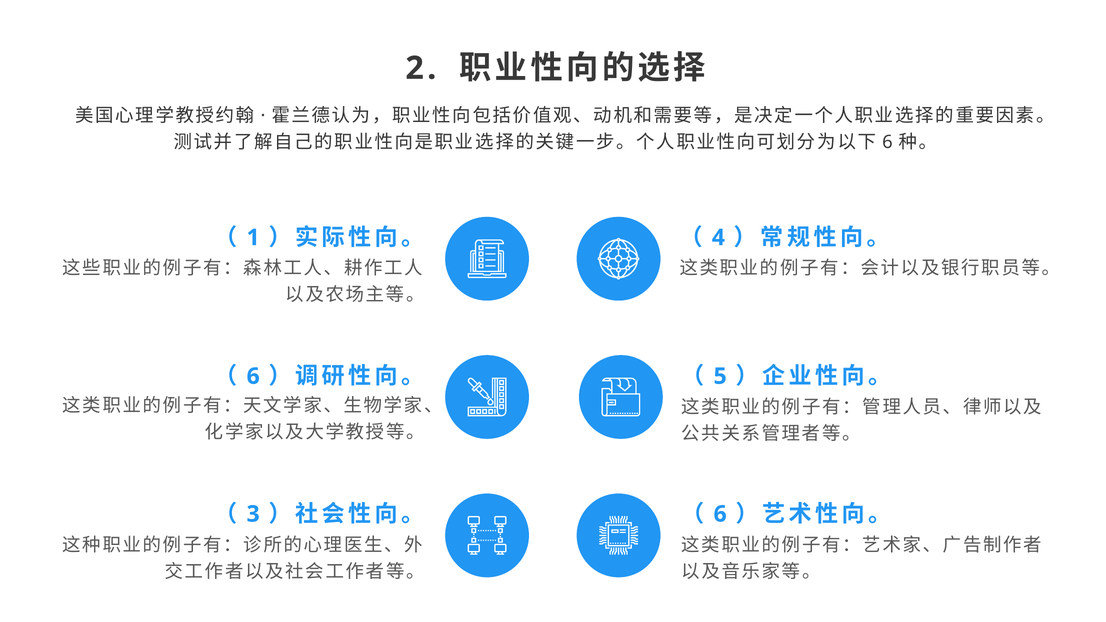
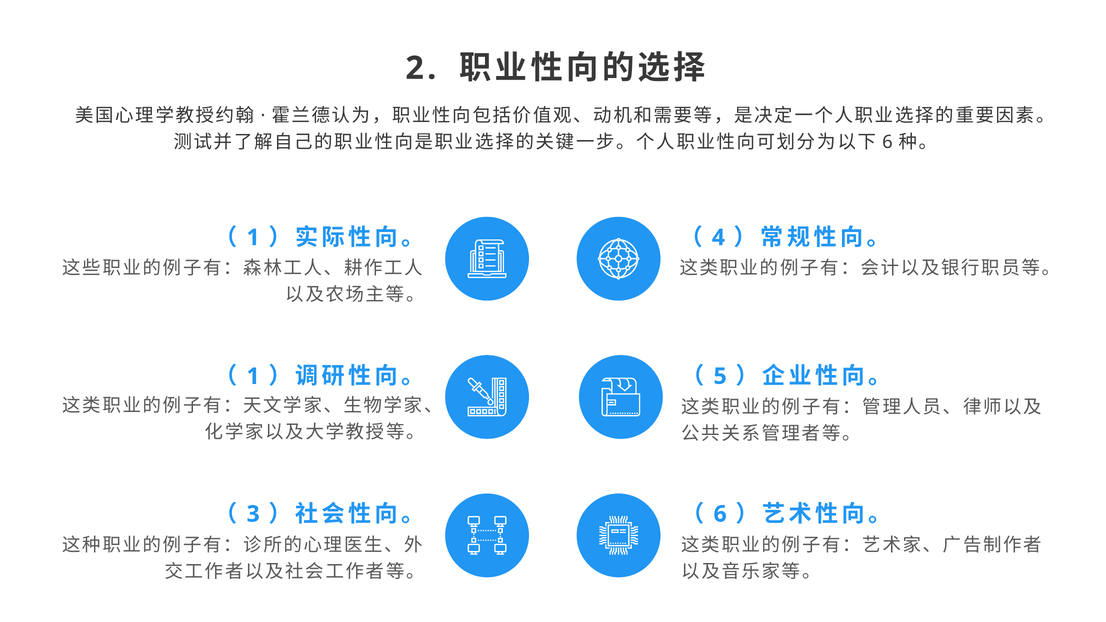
6 at (253, 376): 6 -> 1
